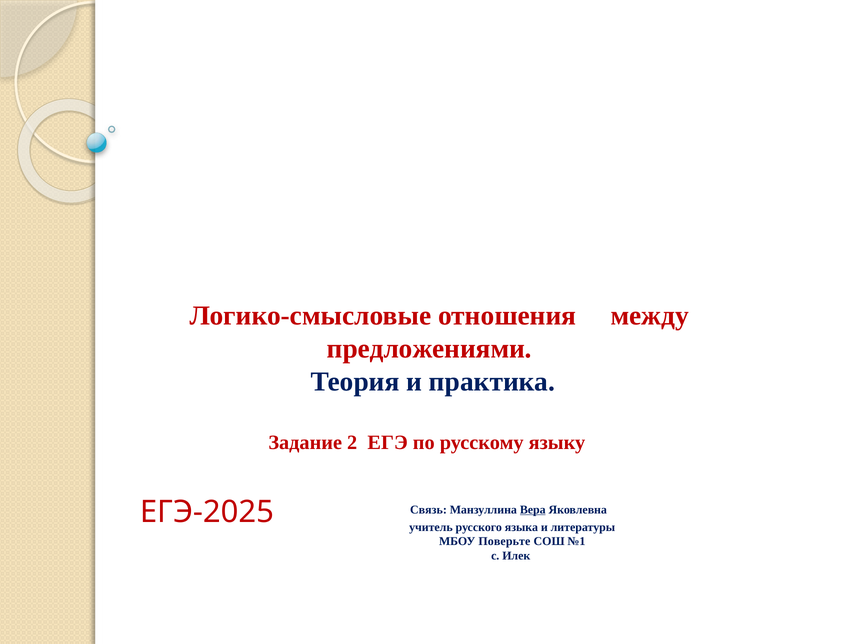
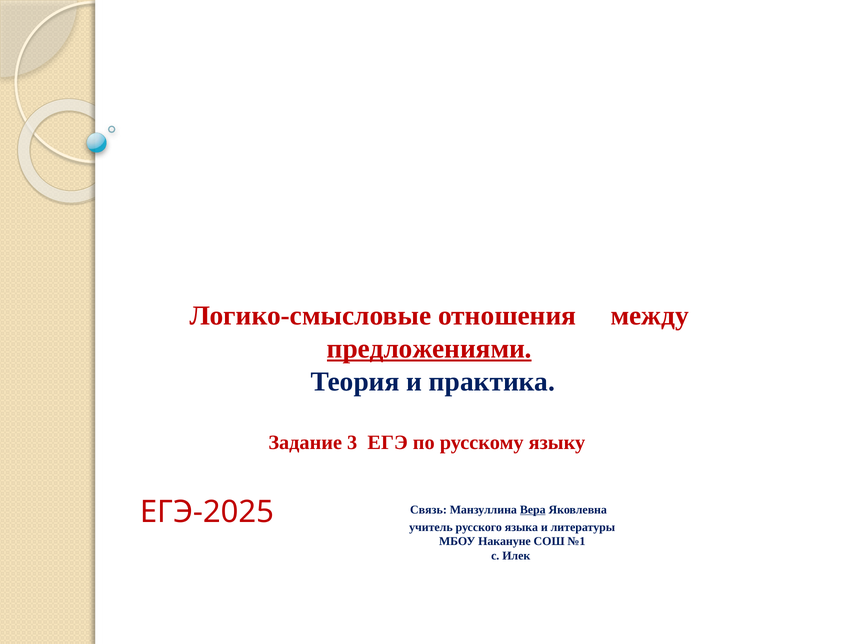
предложениями underline: none -> present
2: 2 -> 3
Поверьте: Поверьте -> Накануне
